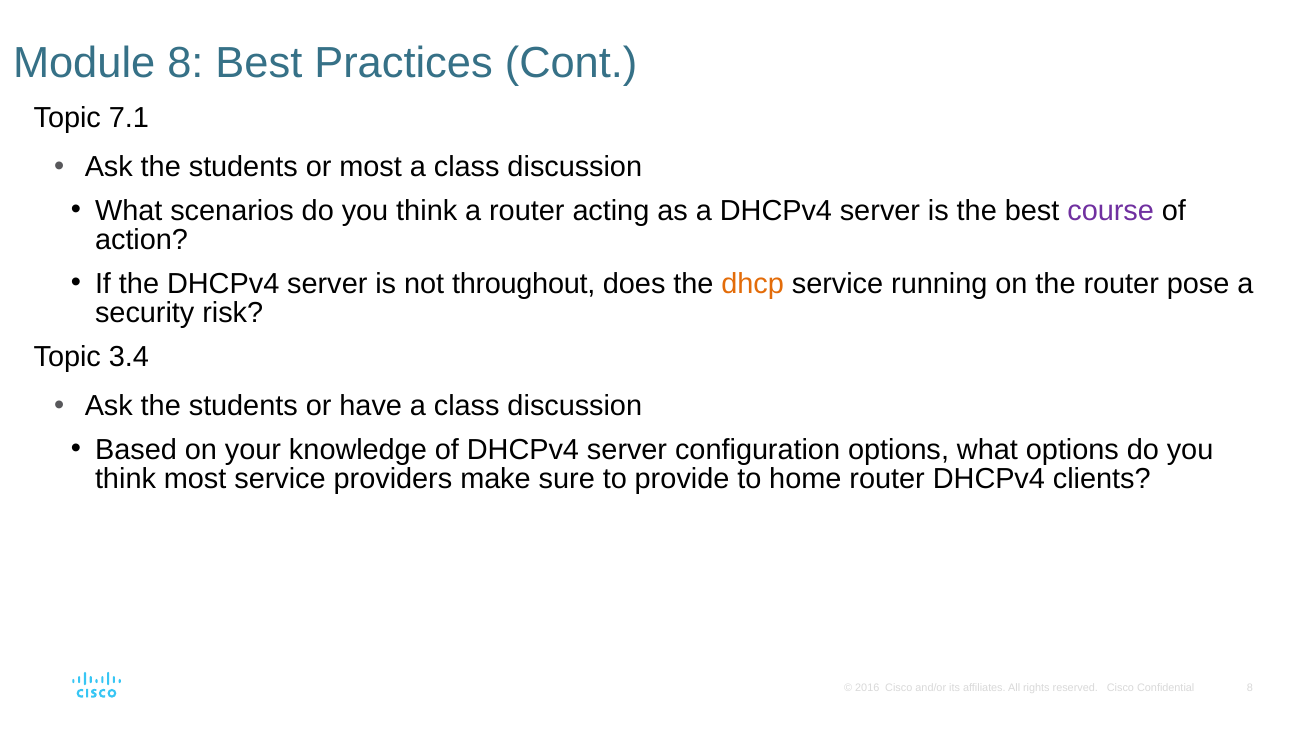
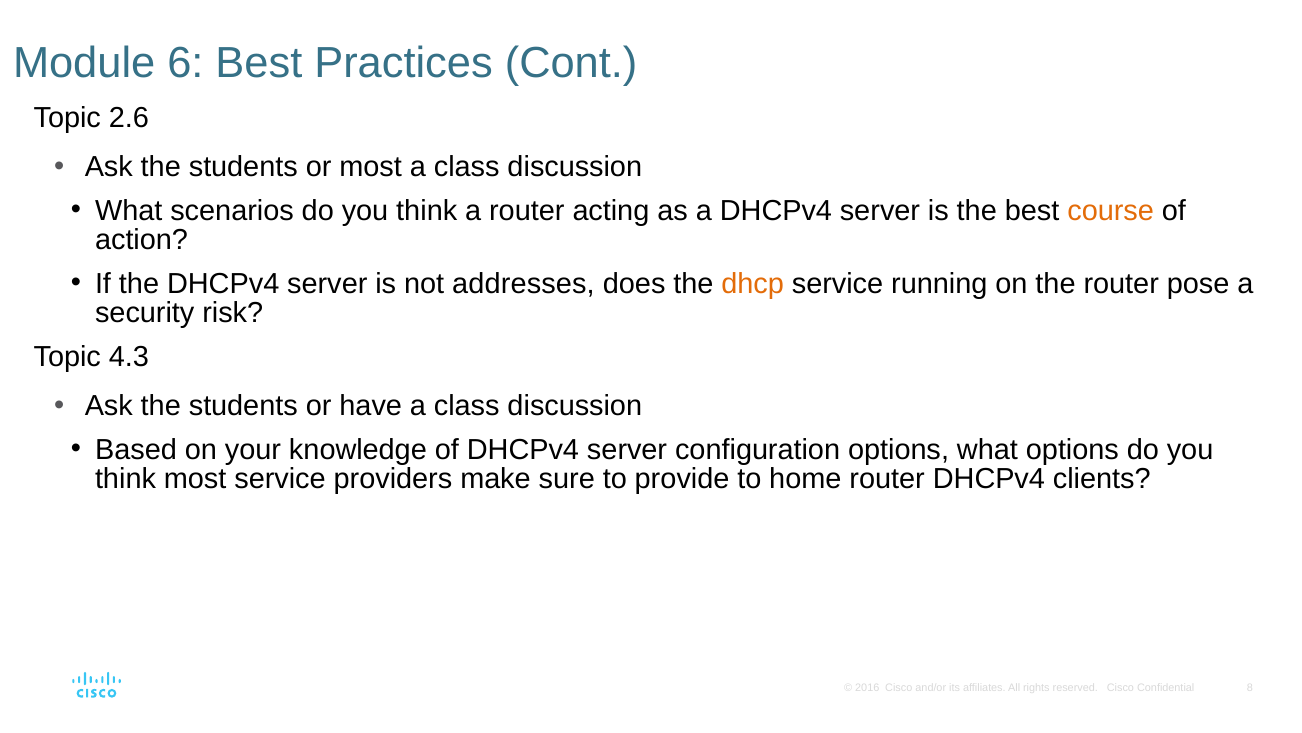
Module 8: 8 -> 6
7.1: 7.1 -> 2.6
course colour: purple -> orange
throughout: throughout -> addresses
3.4: 3.4 -> 4.3
